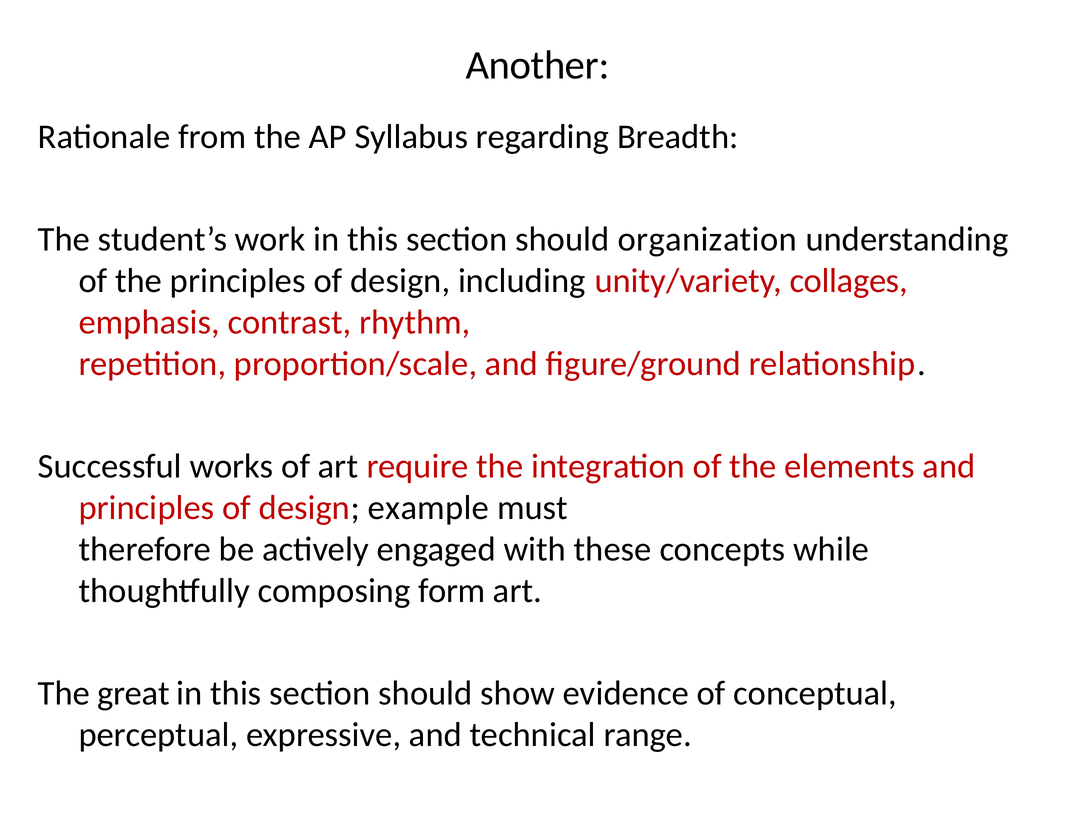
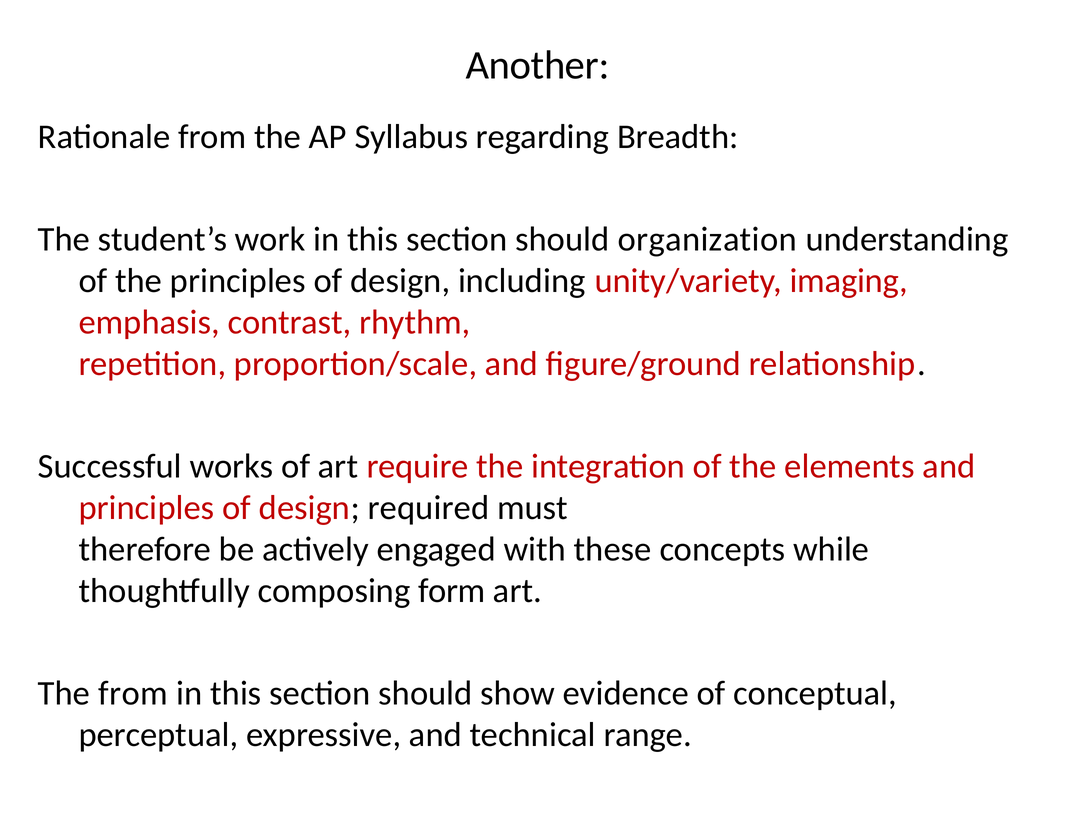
collages: collages -> imaging
example: example -> required
The great: great -> from
